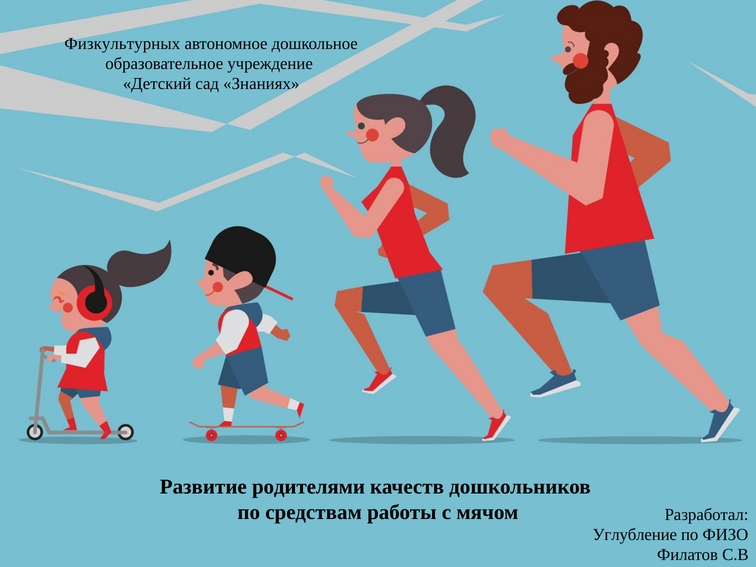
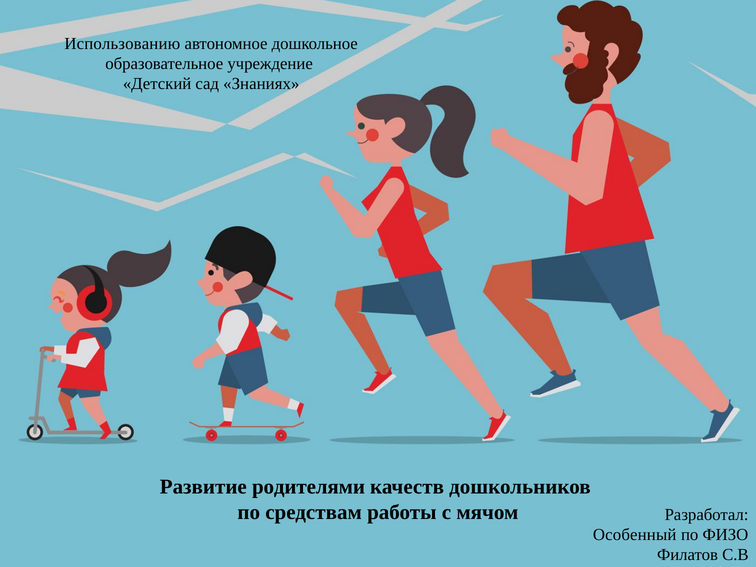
Физкультурных: Физкультурных -> Использованию
Углубление: Углубление -> Особенный
